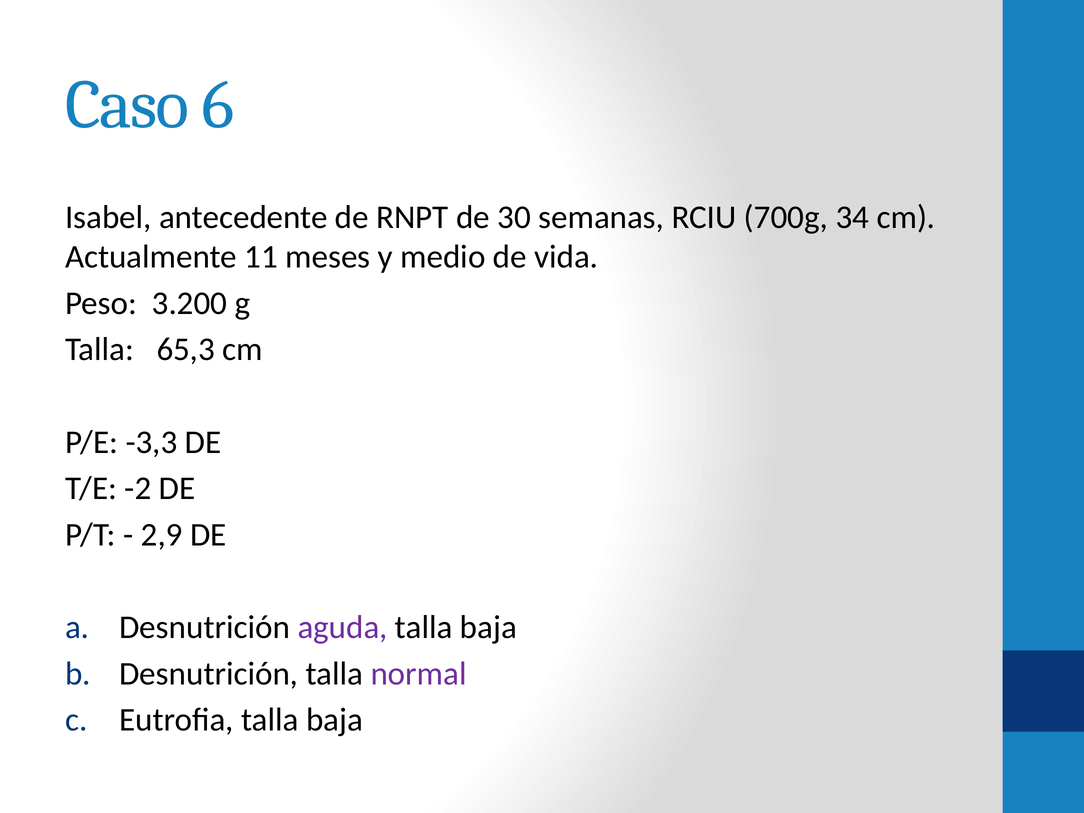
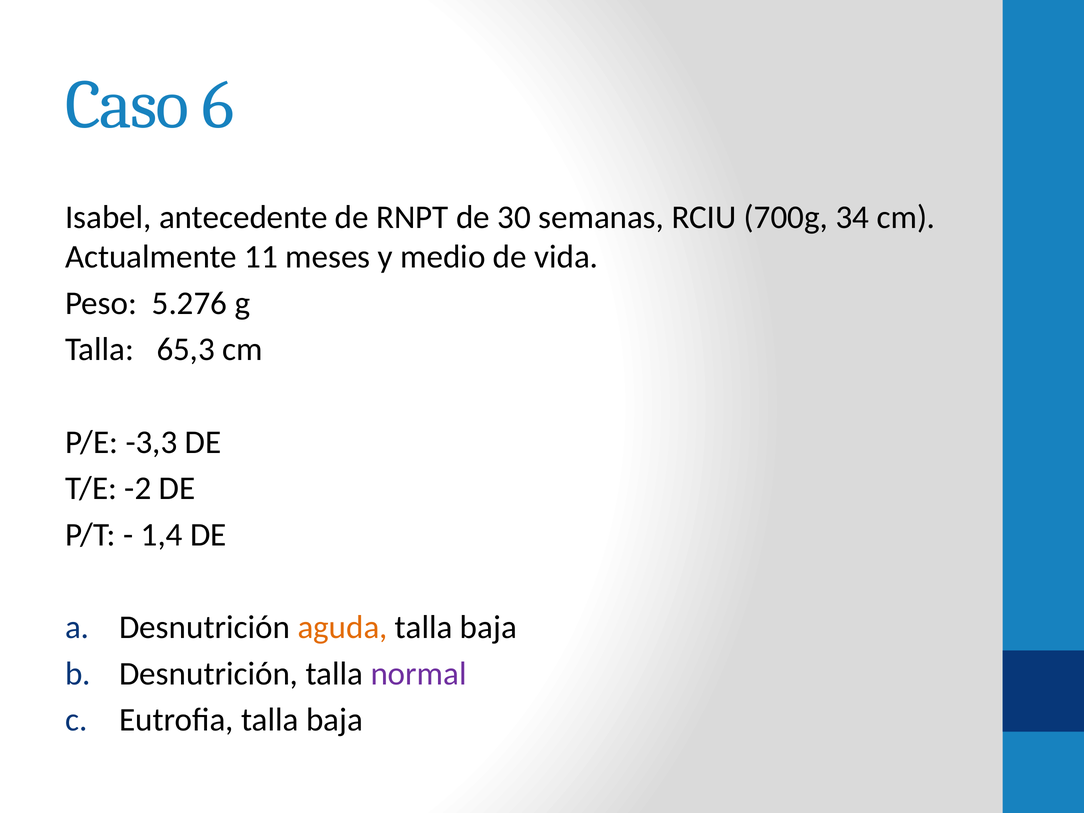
3.200: 3.200 -> 5.276
2,9: 2,9 -> 1,4
aguda colour: purple -> orange
